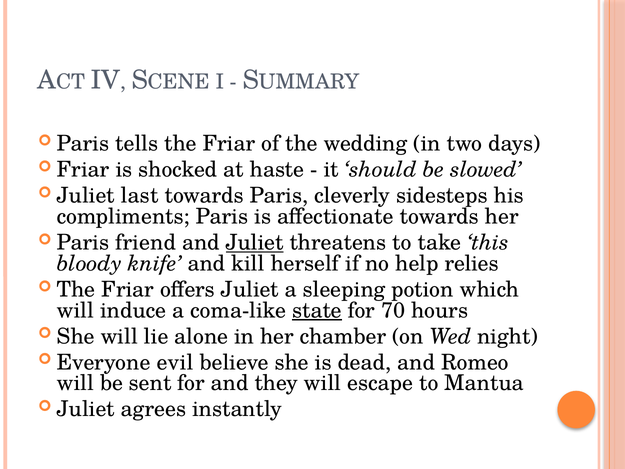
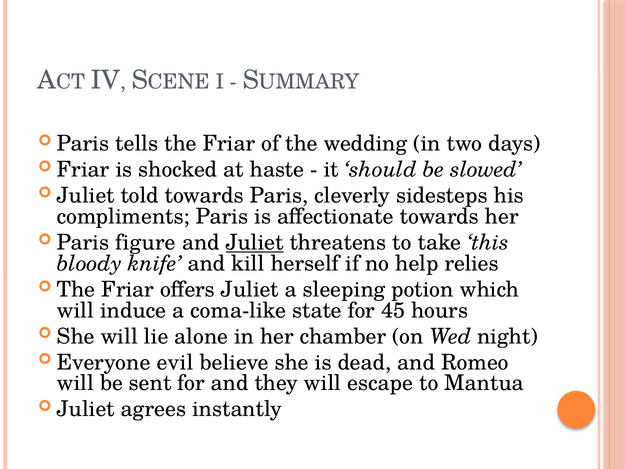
last: last -> told
friend: friend -> figure
state underline: present -> none
70: 70 -> 45
